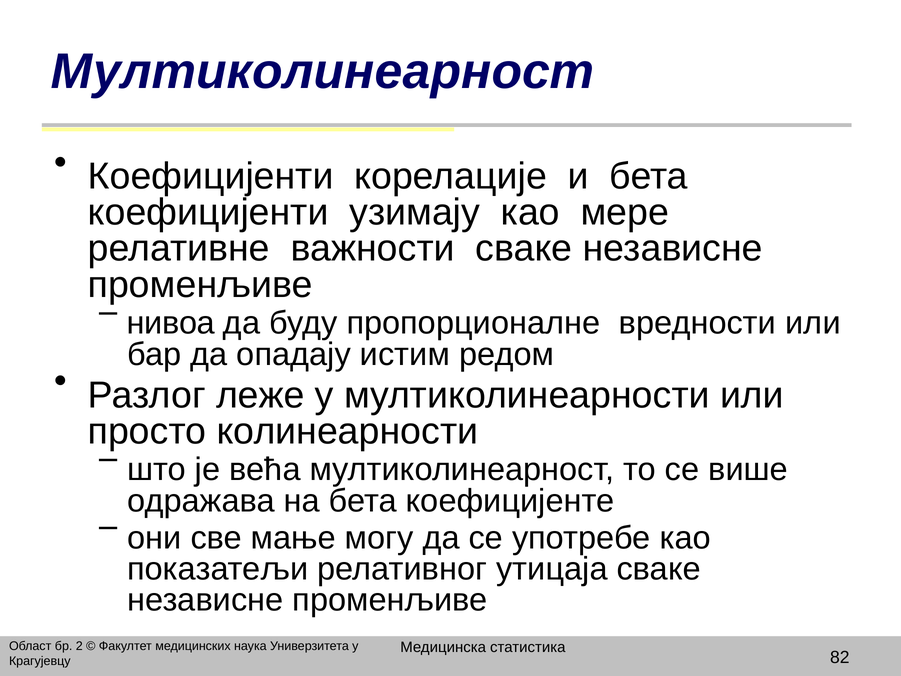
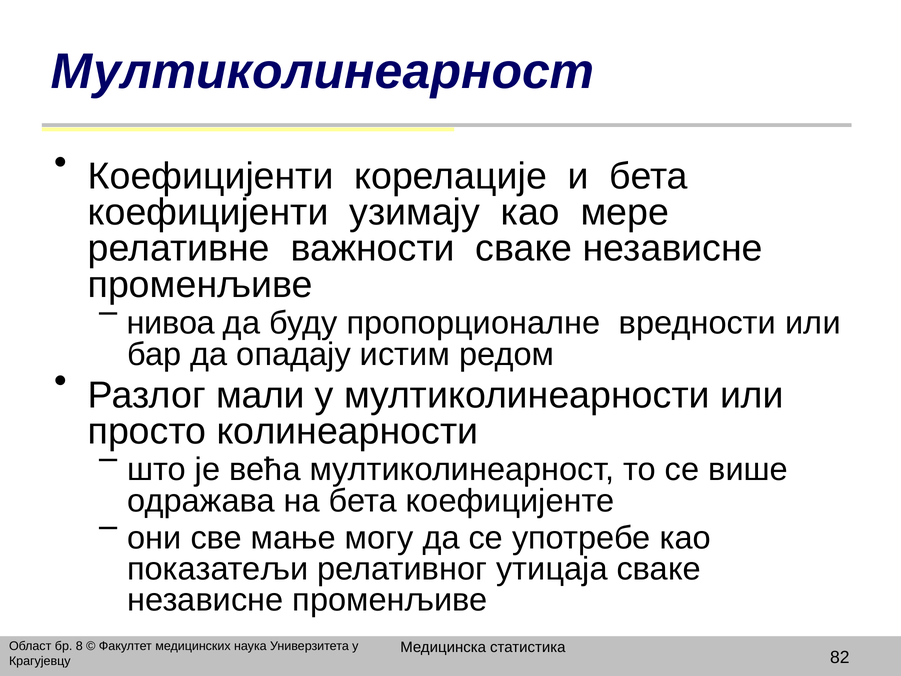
леже: леже -> мали
2: 2 -> 8
